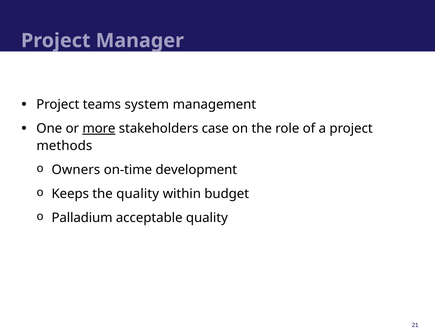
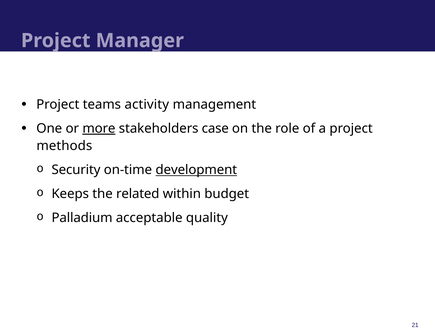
system: system -> activity
Owners: Owners -> Security
development underline: none -> present
the quality: quality -> related
